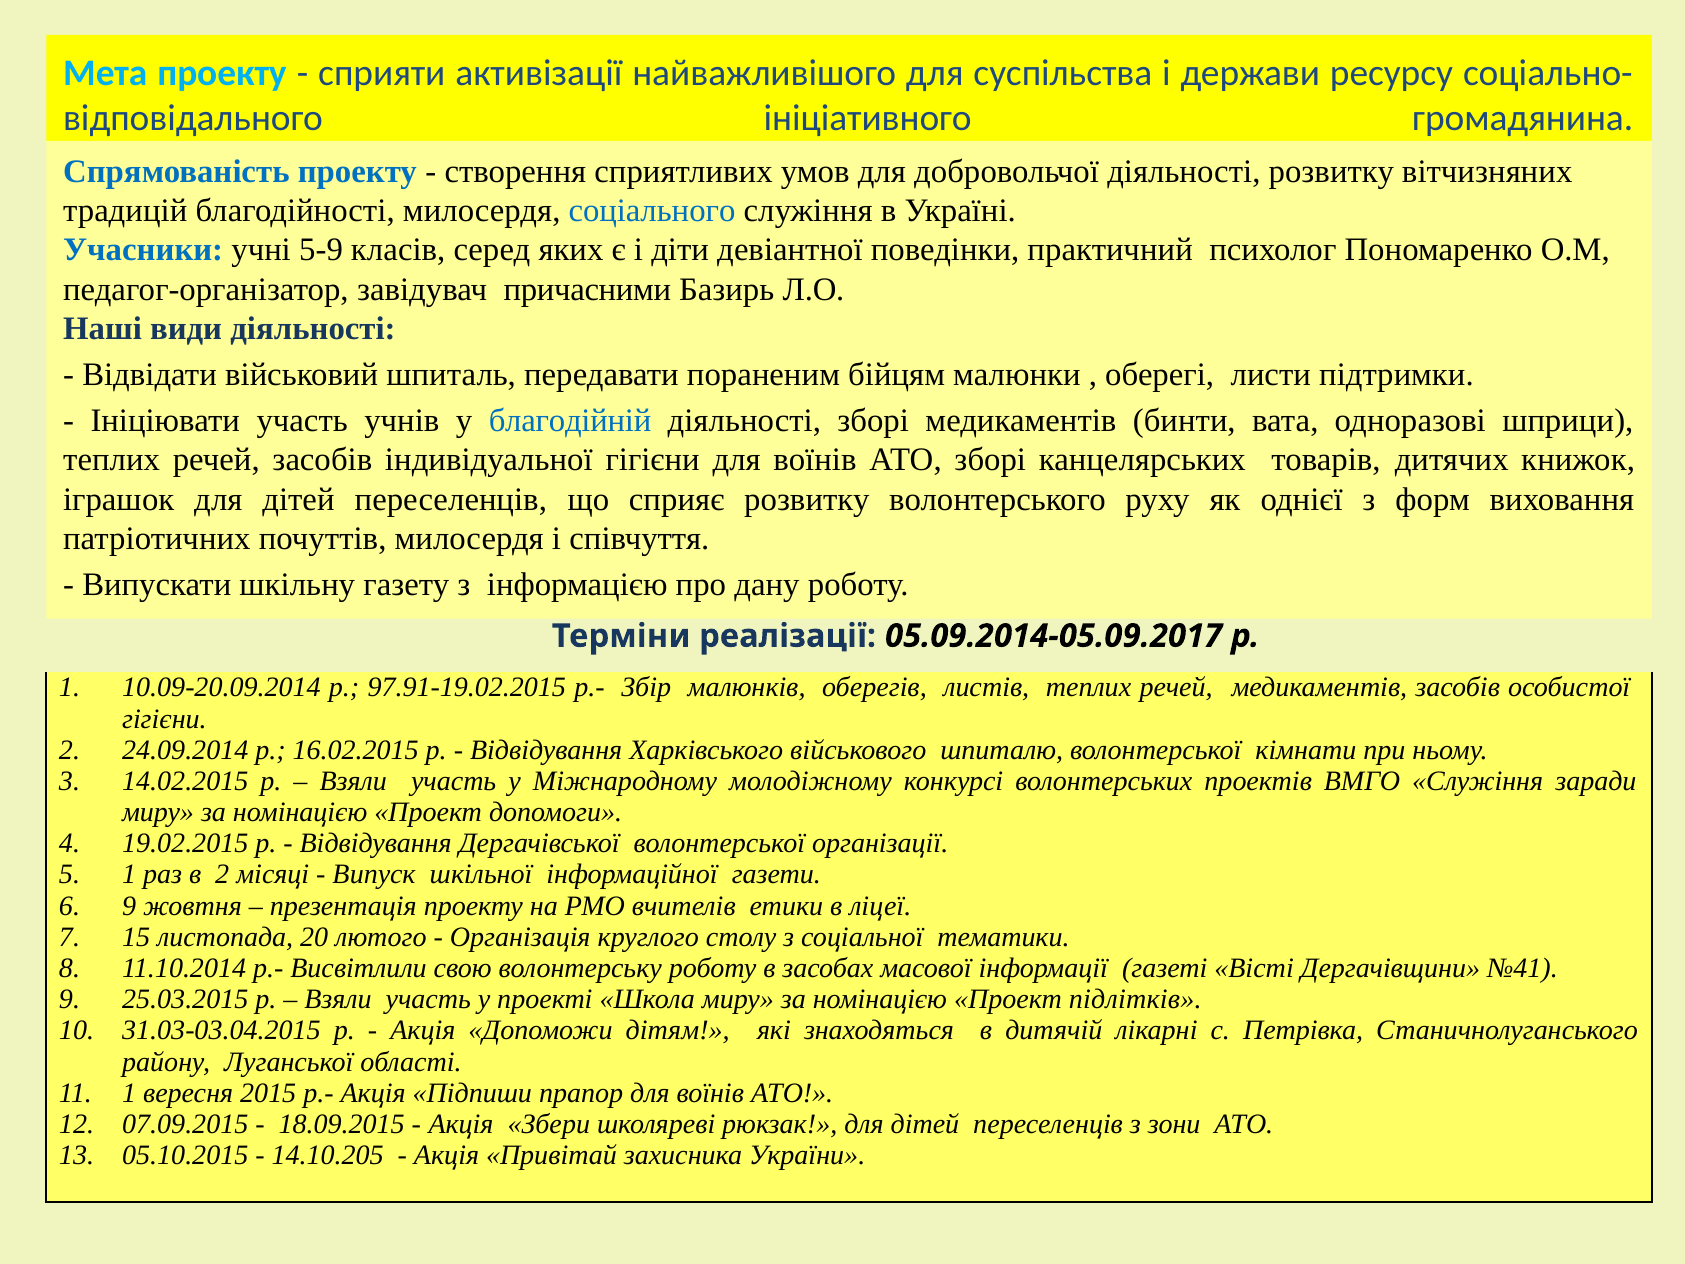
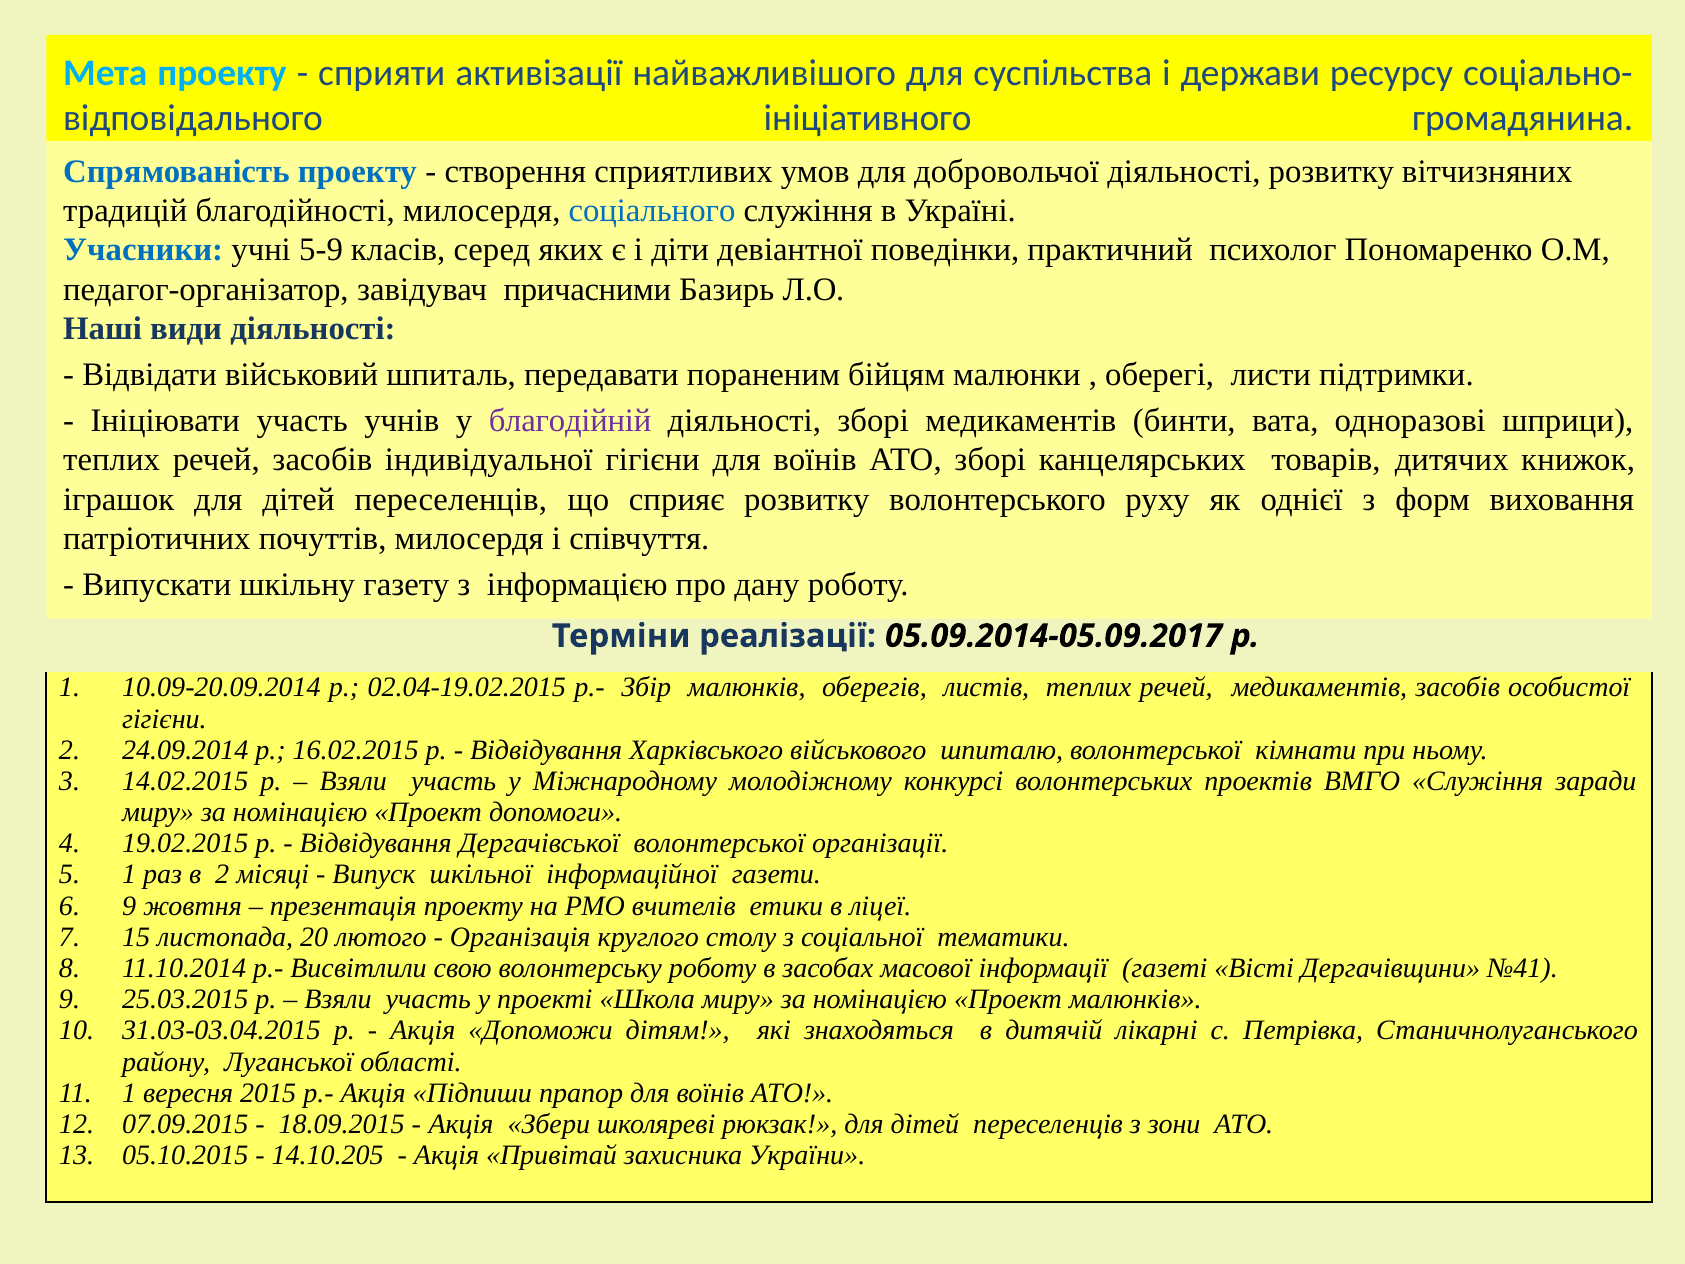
благодійній colour: blue -> purple
97.91-19.02.2015: 97.91-19.02.2015 -> 02.04-19.02.2015
Проект підлітків: підлітків -> малюнків
